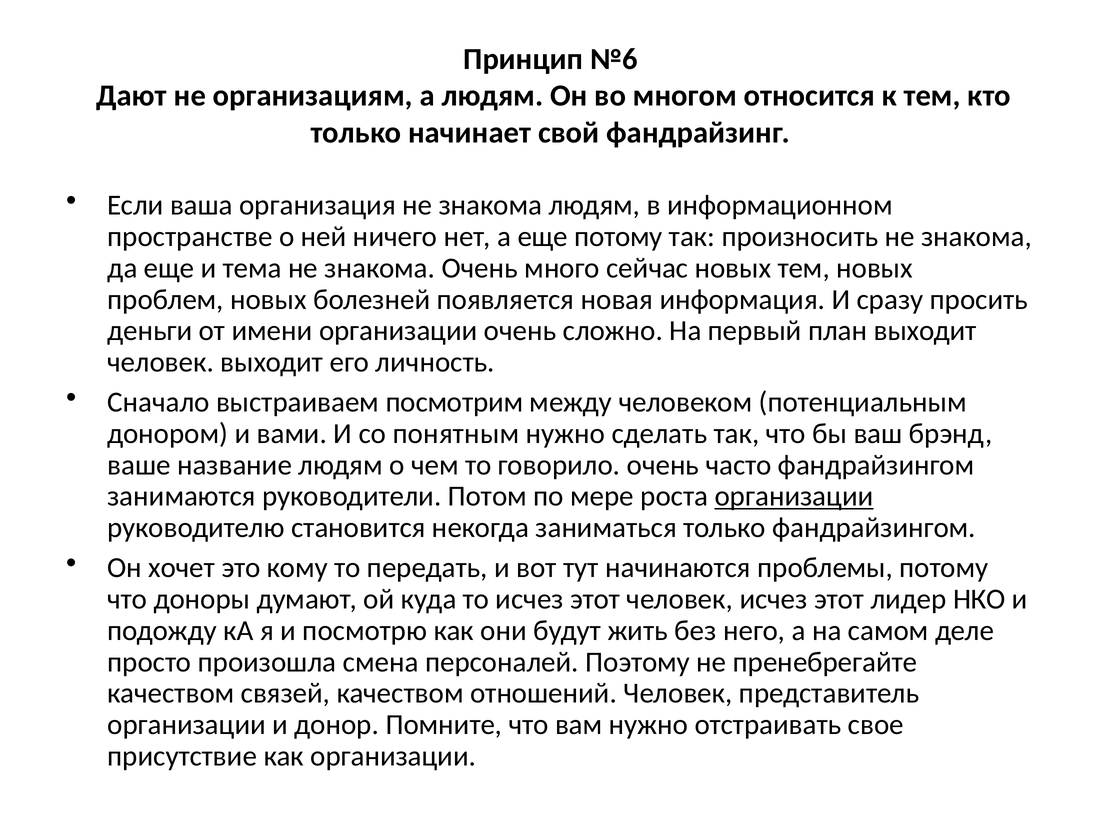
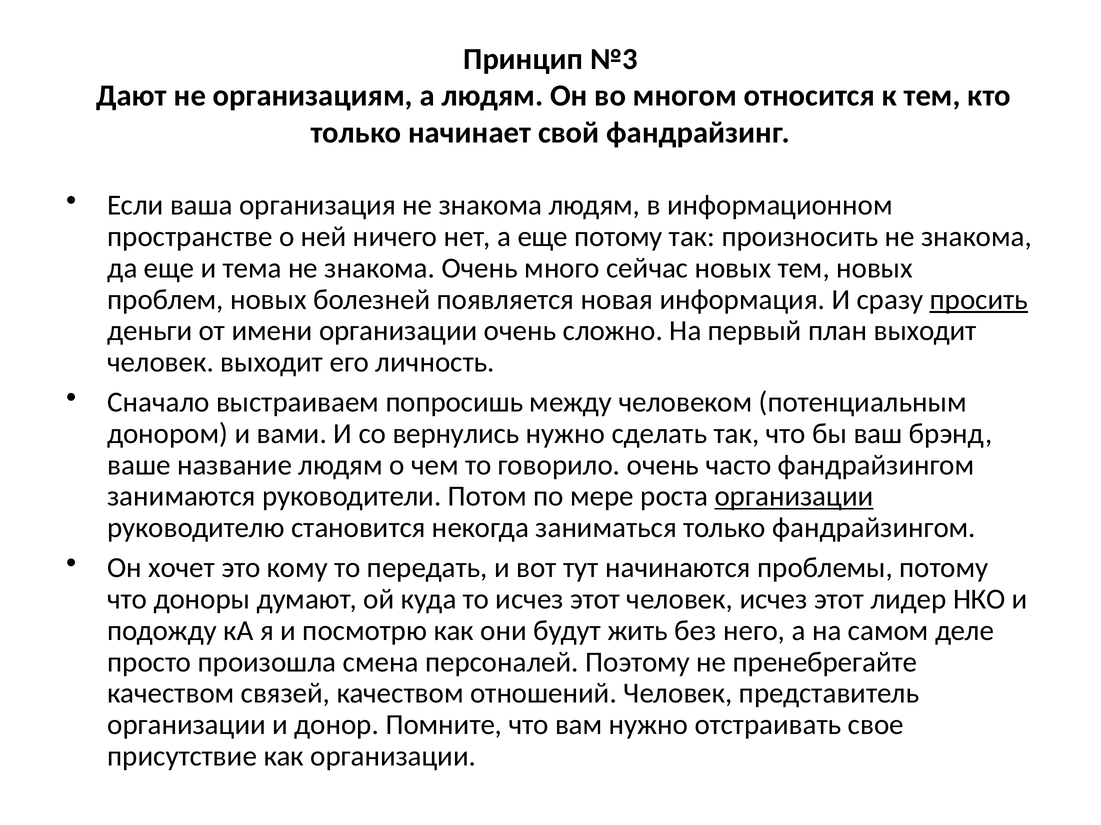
№6: №6 -> №3
просить underline: none -> present
посмотрим: посмотрим -> попросишь
понятным: понятным -> вернулись
